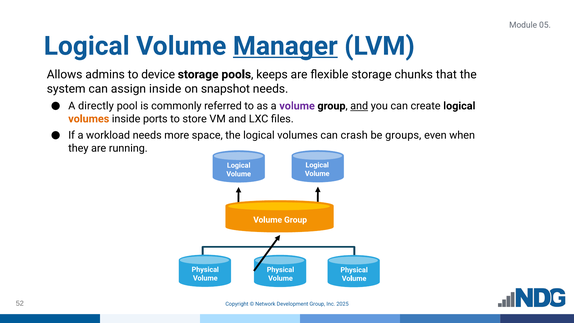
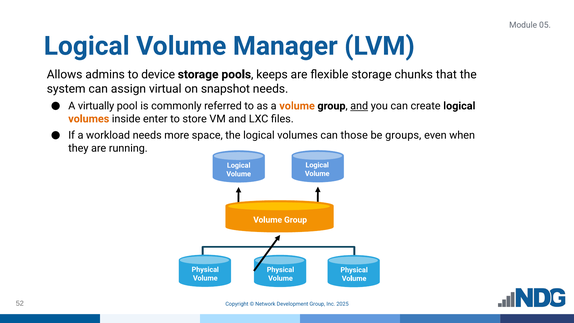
Manager underline: present -> none
assign inside: inside -> virtual
directly: directly -> virtually
volume at (297, 106) colour: purple -> orange
ports: ports -> enter
crash: crash -> those
